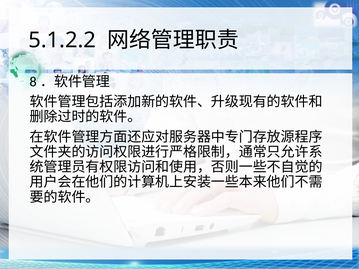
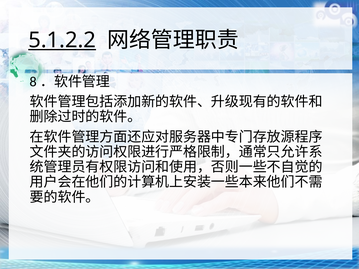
5.1.2.2 underline: none -> present
